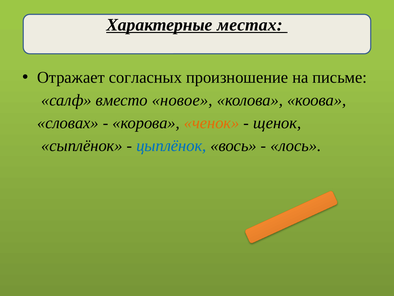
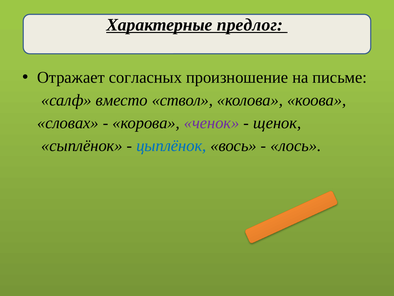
местах: местах -> предлог
новое: новое -> ствол
ченок colour: orange -> purple
